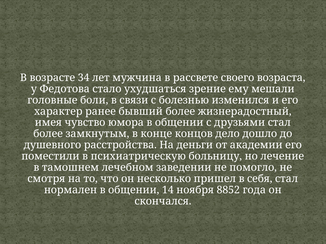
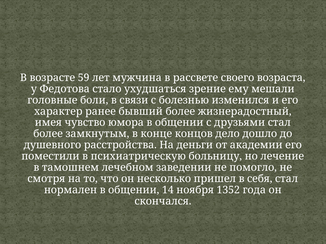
34: 34 -> 59
8852: 8852 -> 1352
